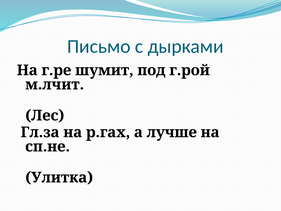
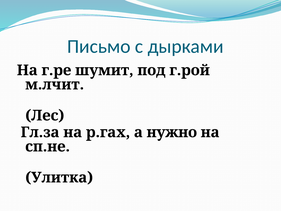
лучше: лучше -> нужно
